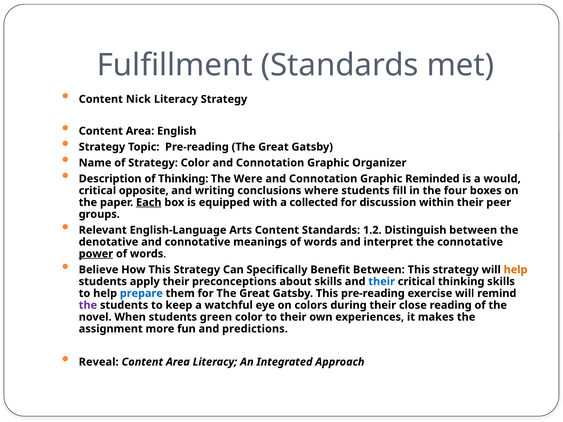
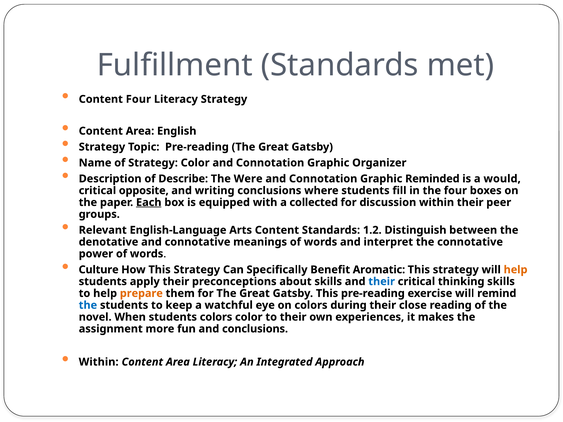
Content Nick: Nick -> Four
of Thinking: Thinking -> Describe
power underline: present -> none
Believe: Believe -> Culture
Benefit Between: Between -> Aromatic
prepare colour: blue -> orange
the at (88, 305) colour: purple -> blue
students green: green -> colors
and predictions: predictions -> conclusions
Reveal at (99, 362): Reveal -> Within
